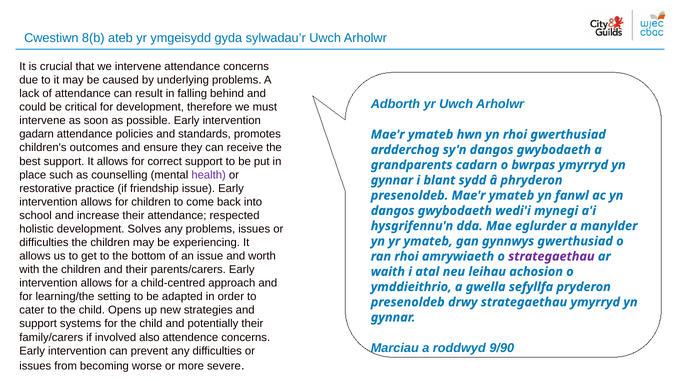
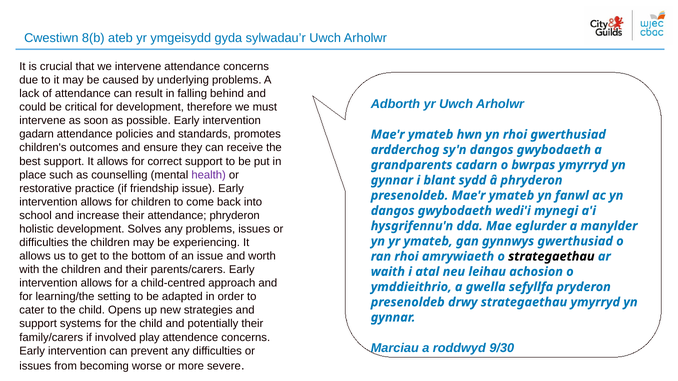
attendance respected: respected -> phryderon
strategaethau at (551, 257) colour: purple -> black
also: also -> play
9/90: 9/90 -> 9/30
